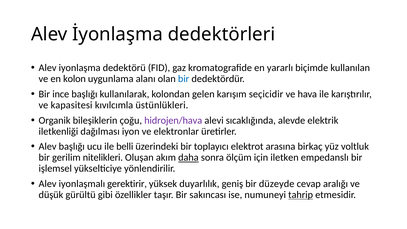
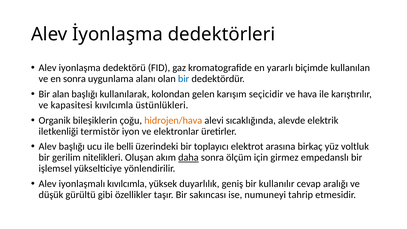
en kolon: kolon -> sonra
ince: ince -> alan
hidrojen/hava colour: purple -> orange
dağılması: dağılması -> termistör
iletken: iletken -> girmez
iyonlaşmalı gerektirir: gerektirir -> kıvılcımla
düzeyde: düzeyde -> kullanılır
tahrip underline: present -> none
